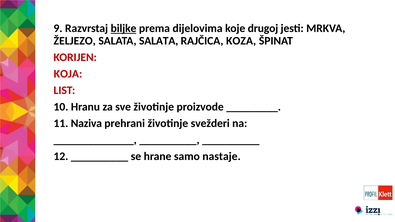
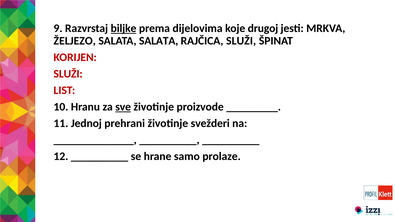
RAJČICA KOZA: KOZA -> SLUŽI
KOJA at (68, 74): KOJA -> SLUŽI
sve underline: none -> present
Naziva: Naziva -> Jednoj
nastaje: nastaje -> prolaze
